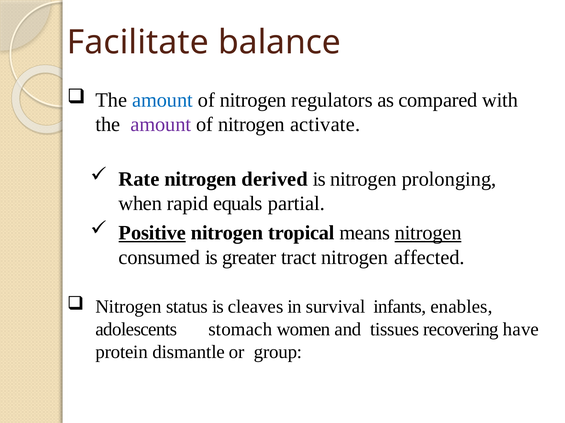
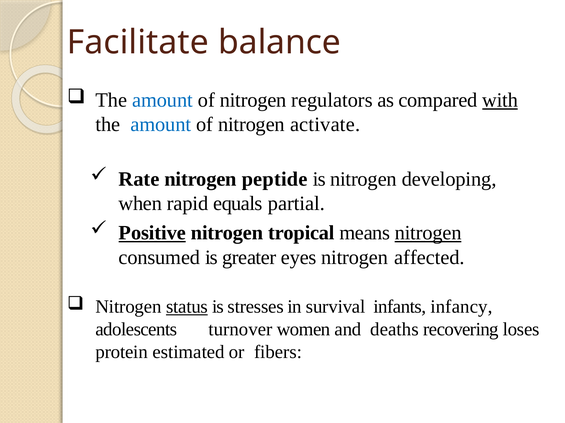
with underline: none -> present
amount at (161, 125) colour: purple -> blue
derived: derived -> peptide
prolonging: prolonging -> developing
tract: tract -> eyes
status underline: none -> present
cleaves: cleaves -> stresses
enables: enables -> infancy
stomach: stomach -> turnover
tissues: tissues -> deaths
have: have -> loses
dismantle: dismantle -> estimated
group: group -> fibers
